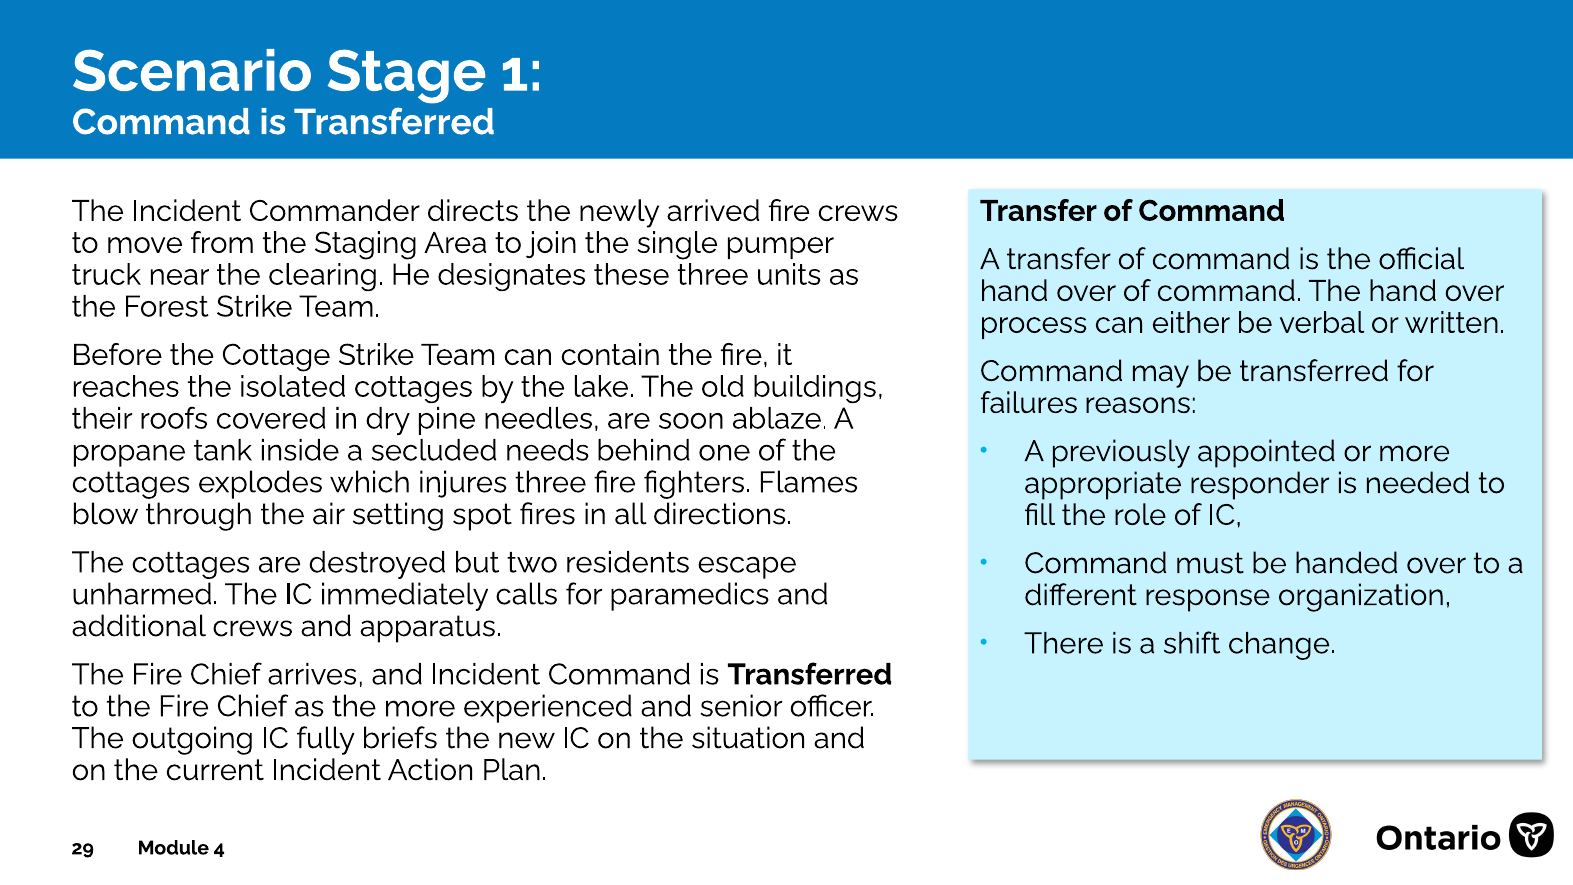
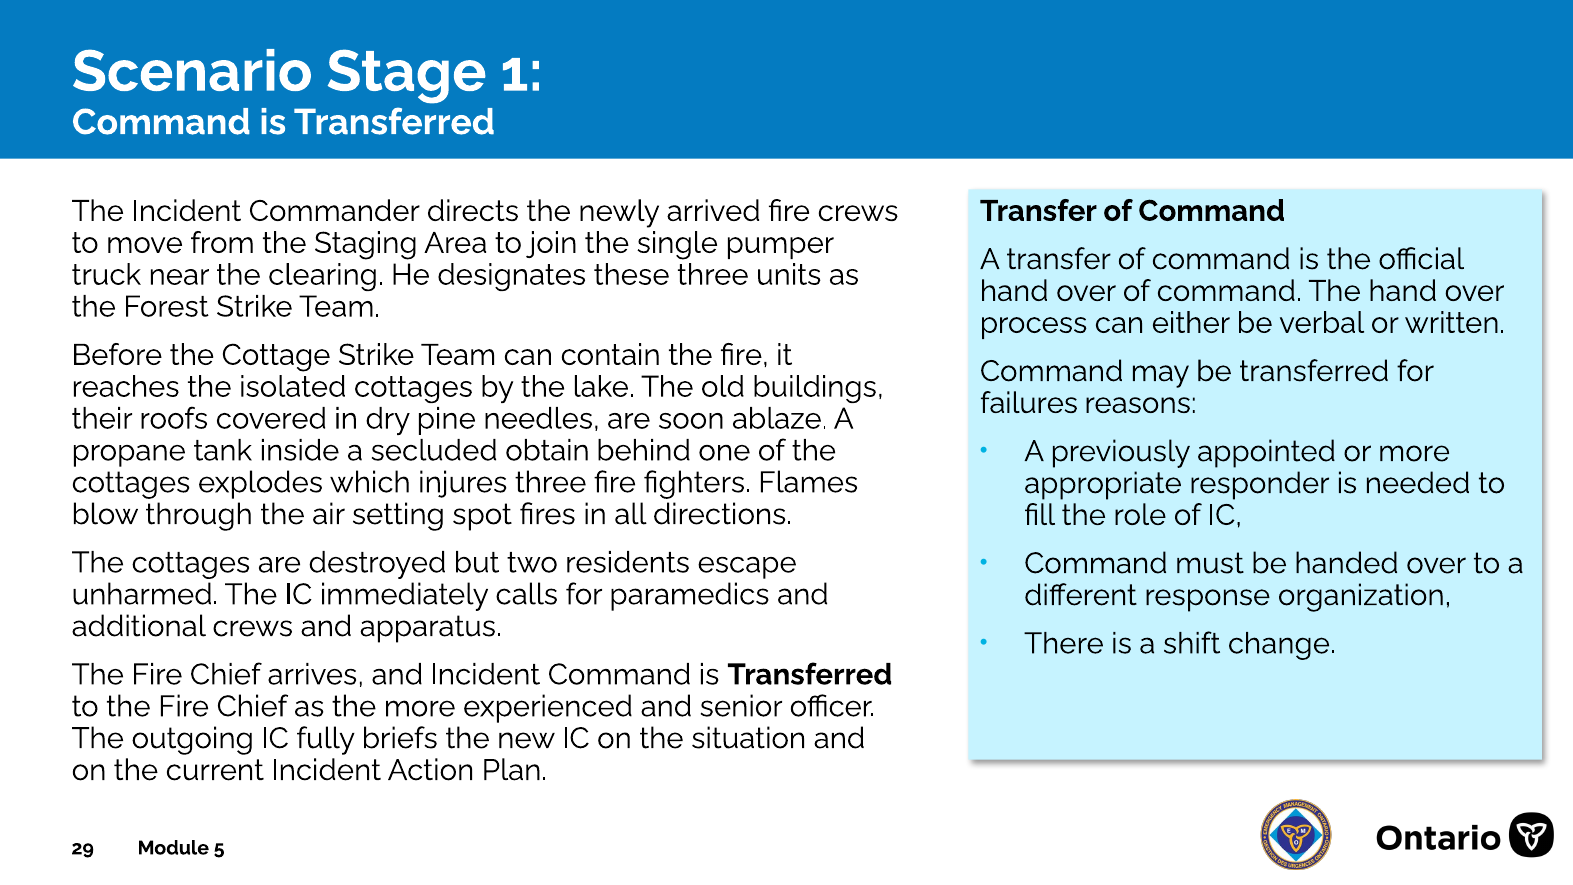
needs: needs -> obtain
4: 4 -> 5
